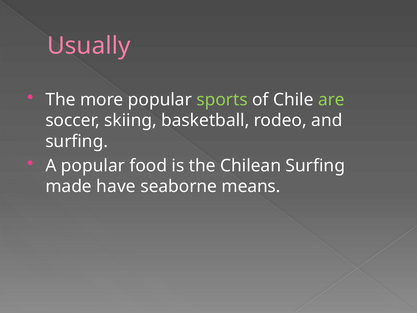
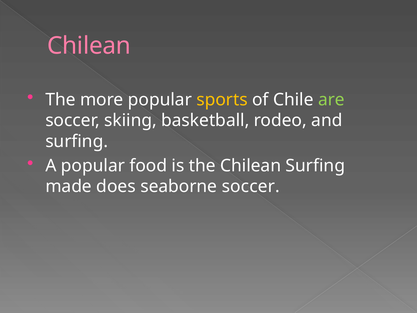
Usually at (89, 46): Usually -> Chilean
sports colour: light green -> yellow
have: have -> does
seaborne means: means -> soccer
